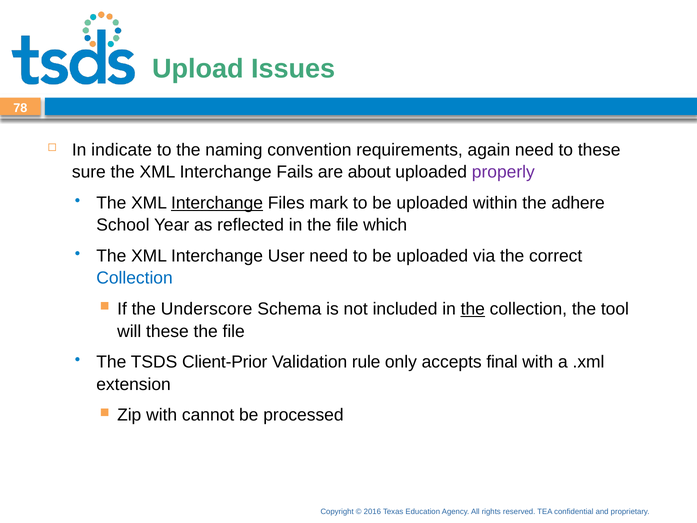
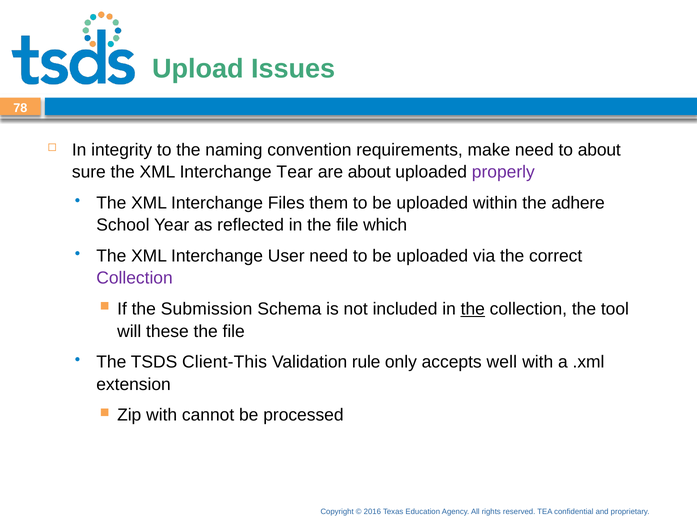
indicate: indicate -> integrity
again: again -> make
to these: these -> about
Fails: Fails -> Tear
Interchange at (217, 203) underline: present -> none
mark: mark -> them
Collection at (135, 278) colour: blue -> purple
Underscore: Underscore -> Submission
Client-Prior: Client-Prior -> Client-This
final: final -> well
